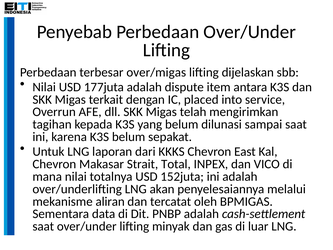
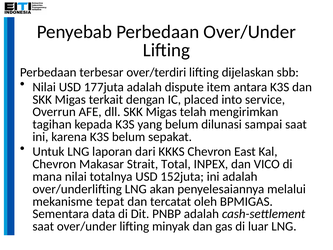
over/migas: over/migas -> over/terdiri
aliran: aliran -> tepat
